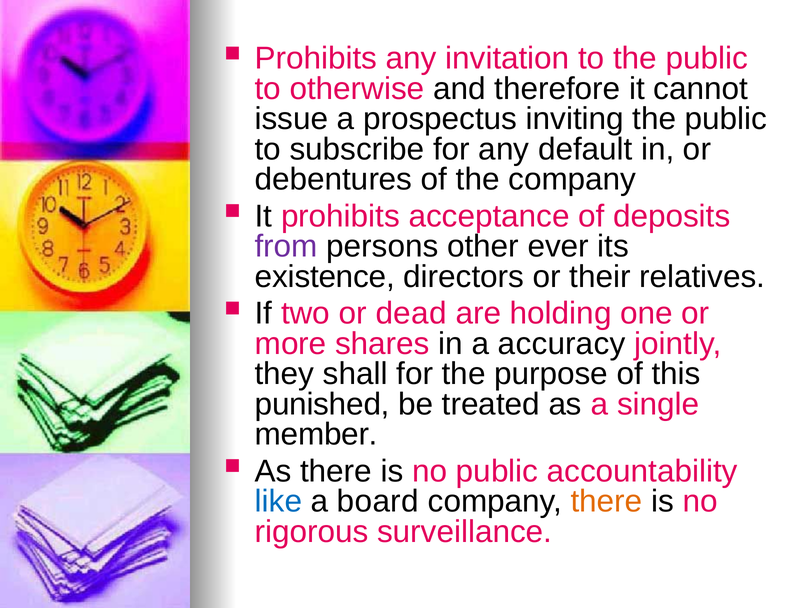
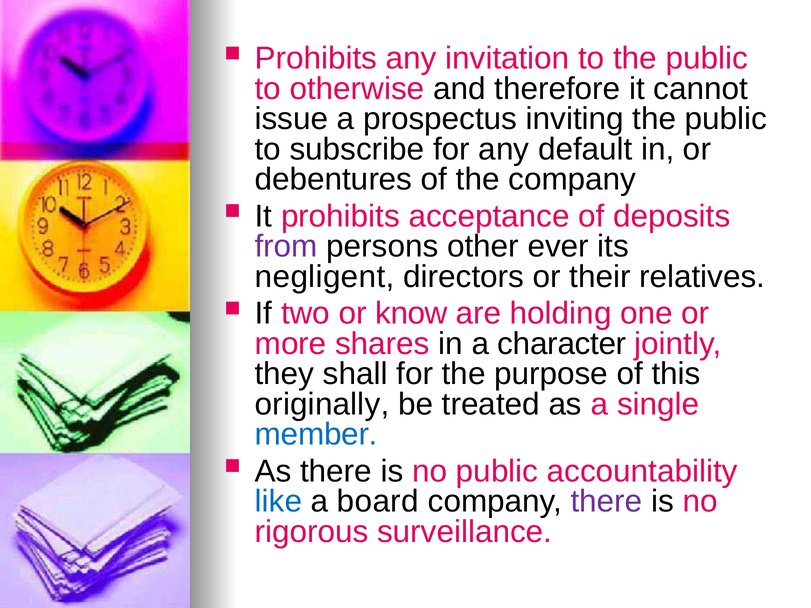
existence: existence -> negligent
dead: dead -> know
accuracy: accuracy -> character
punished: punished -> originally
member colour: black -> blue
there at (607, 502) colour: orange -> purple
